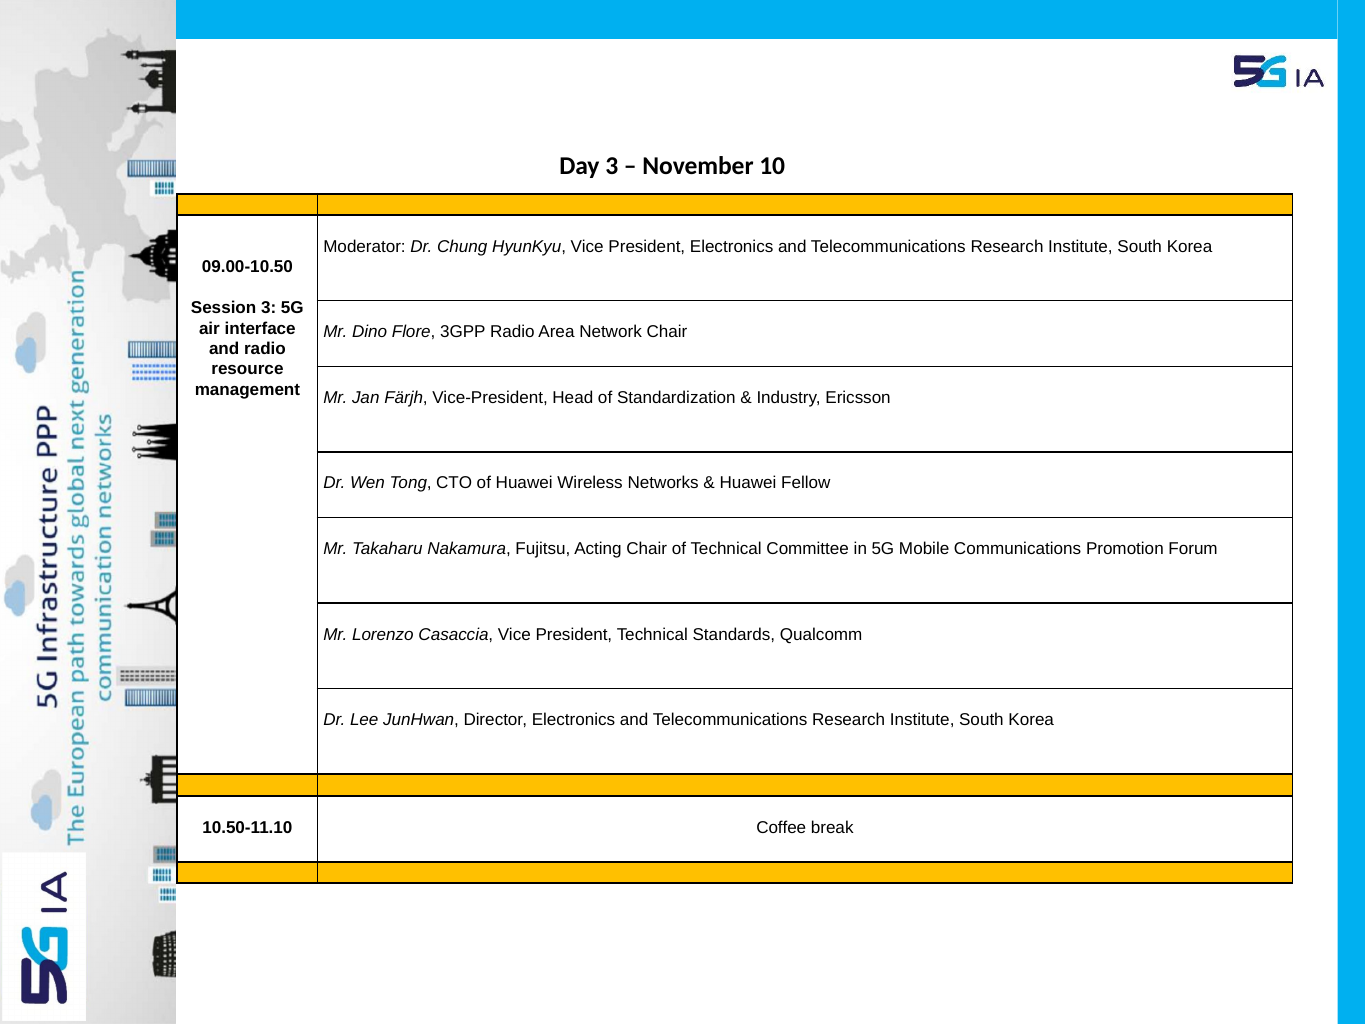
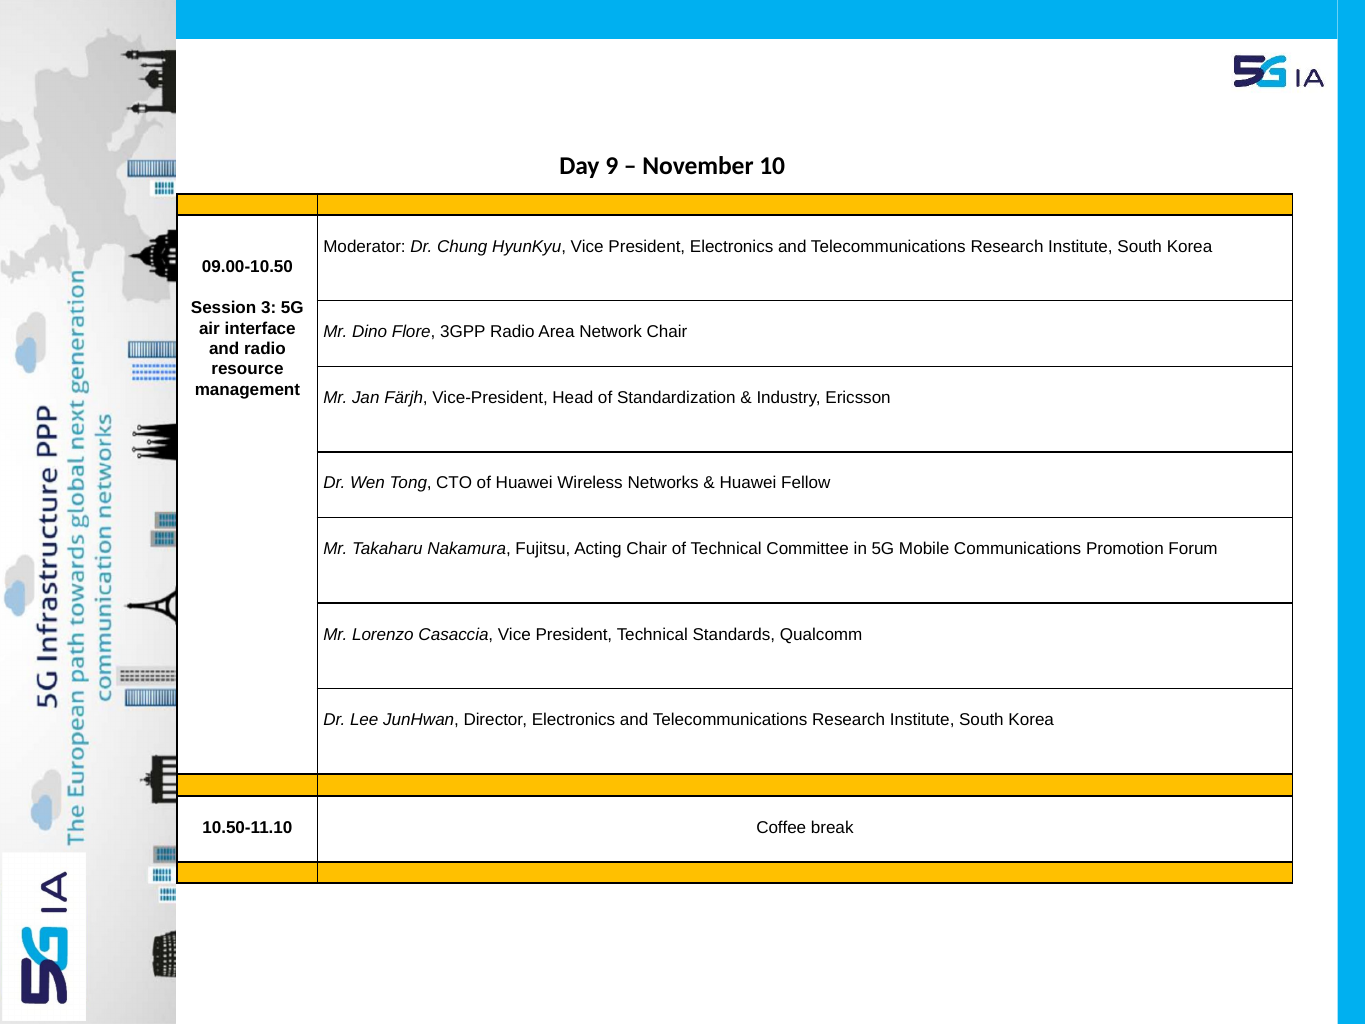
Day 3: 3 -> 9
